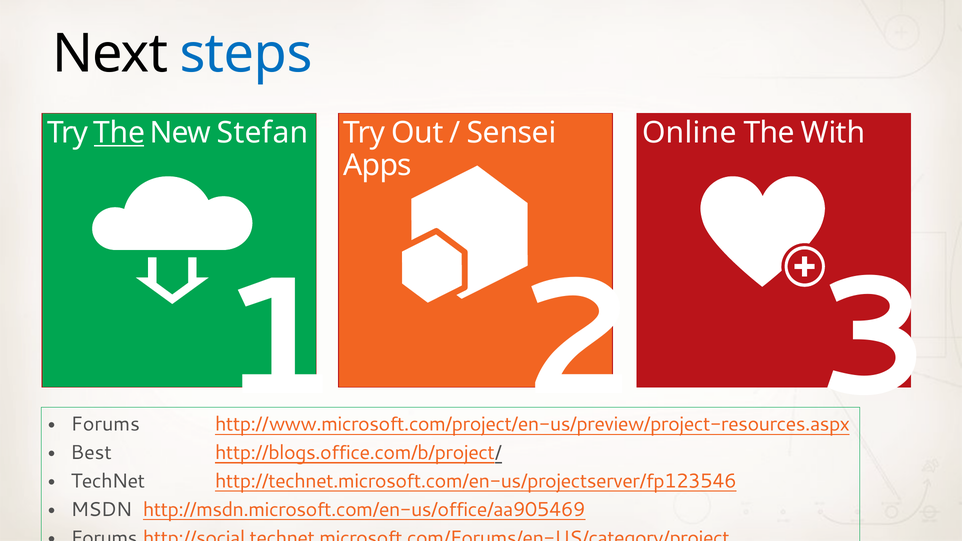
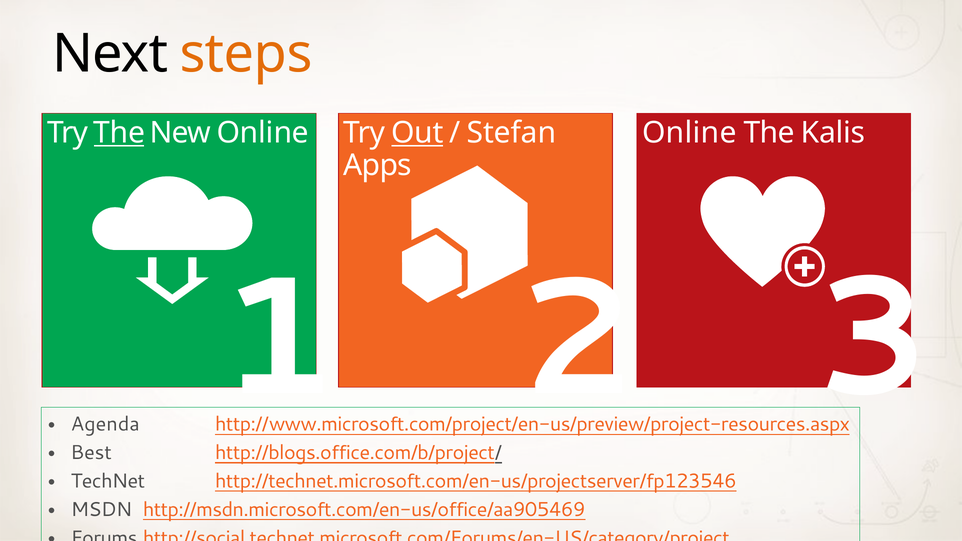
steps colour: blue -> orange
New Stefan: Stefan -> Online
Out underline: none -> present
Sensei: Sensei -> Stefan
With: With -> Kalis
Forums at (105, 424): Forums -> Agenda
